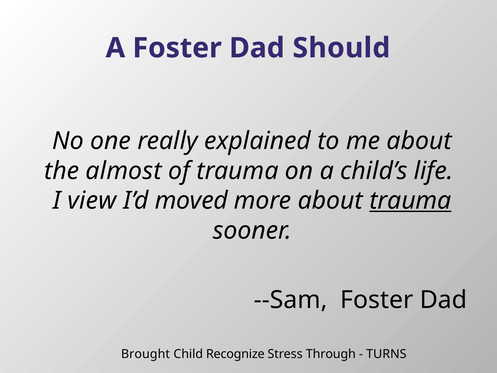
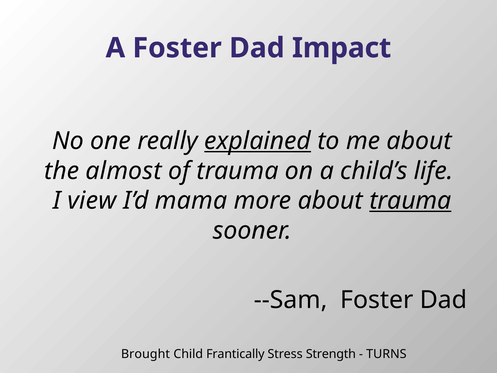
Should: Should -> Impact
explained underline: none -> present
moved: moved -> mama
Recognize: Recognize -> Frantically
Through: Through -> Strength
